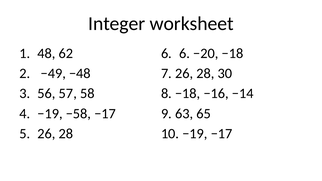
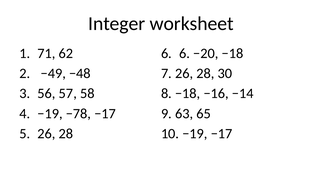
48: 48 -> 71
−58: −58 -> −78
